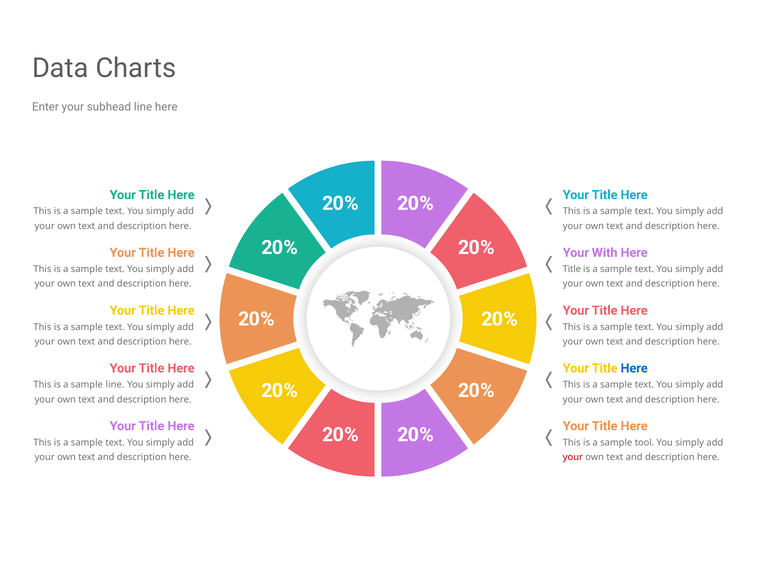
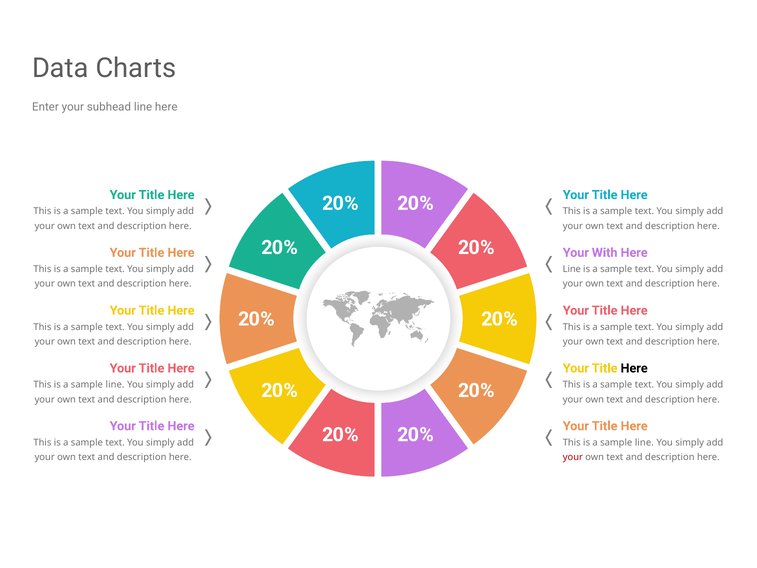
Title at (572, 269): Title -> Line
Here at (634, 368) colour: blue -> black
tool at (644, 442): tool -> line
